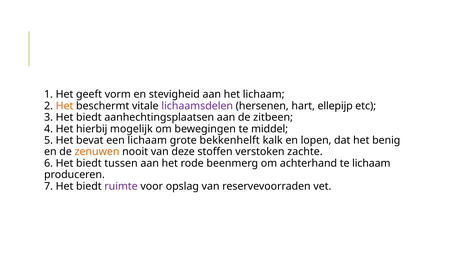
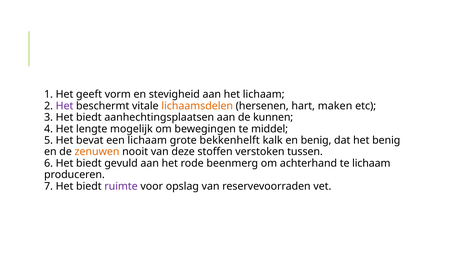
Het at (65, 106) colour: orange -> purple
lichaamsdelen colour: purple -> orange
ellepijp: ellepijp -> maken
zitbeen: zitbeen -> kunnen
hierbij: hierbij -> lengte
en lopen: lopen -> benig
zachte: zachte -> tussen
tussen: tussen -> gevuld
